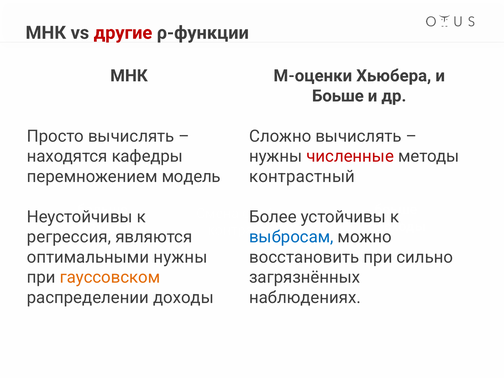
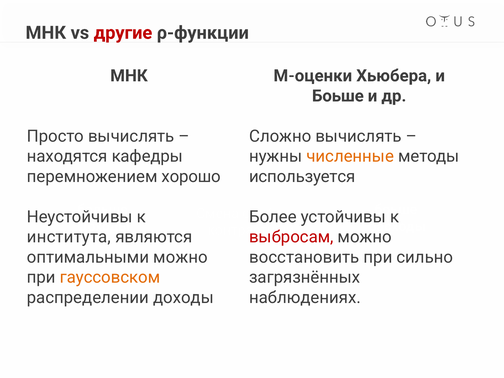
численные colour: red -> orange
модель: модель -> хорошо
контрастный at (302, 177): контрастный -> используется
регрессия: регрессия -> института
выбросам colour: blue -> red
оптимальными нужны: нужны -> можно
